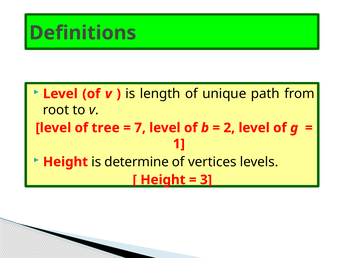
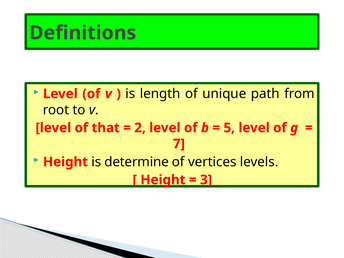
tree: tree -> that
7: 7 -> 2
2: 2 -> 5
1: 1 -> 7
